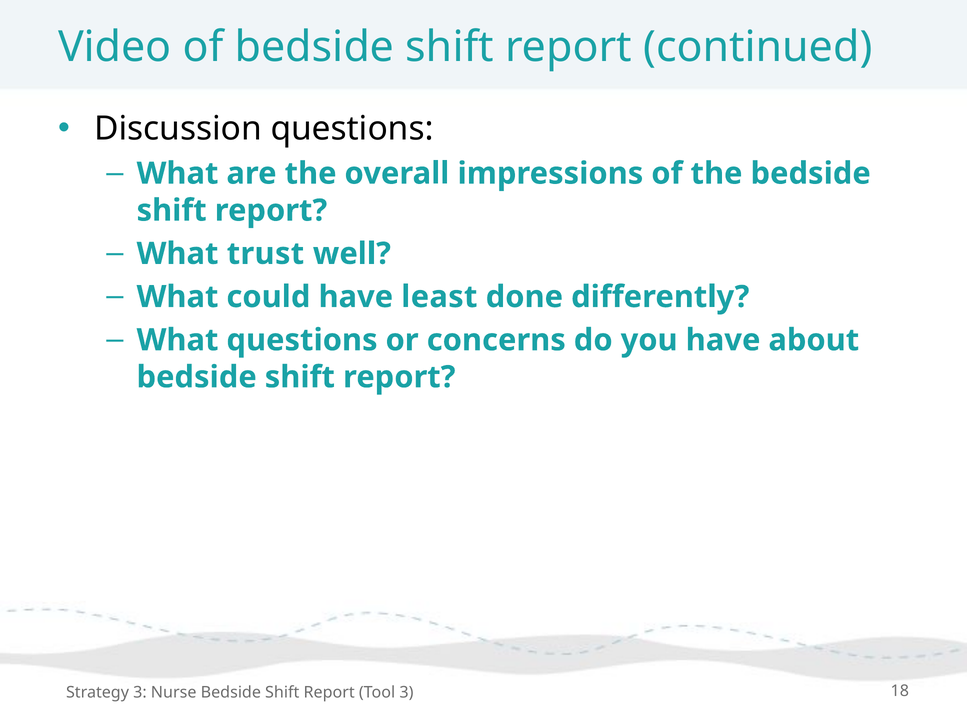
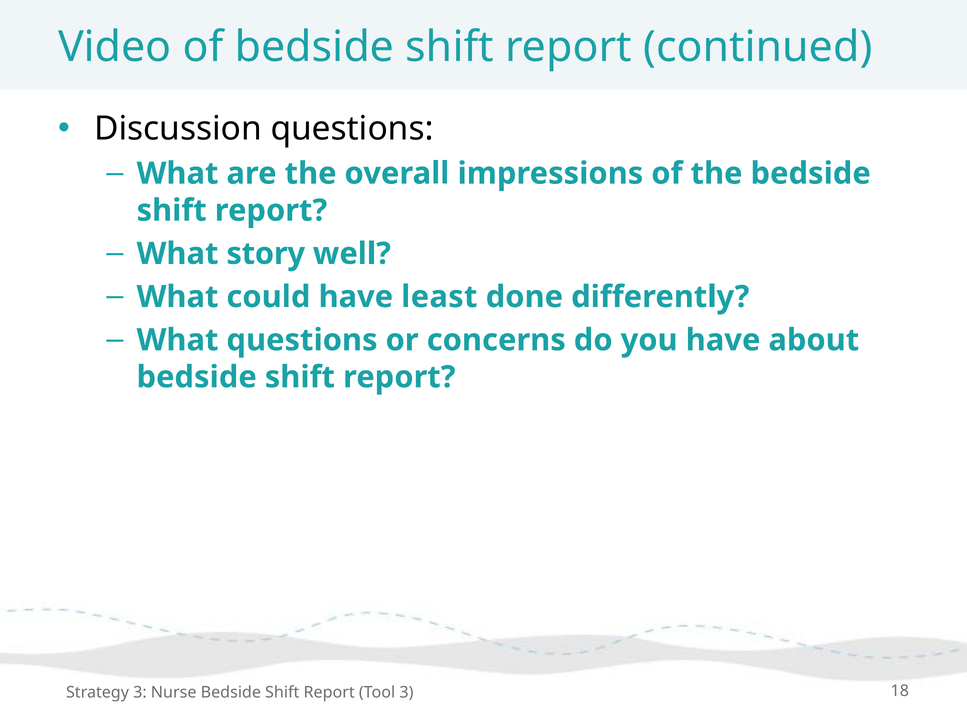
trust: trust -> story
